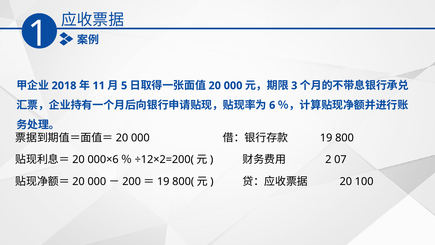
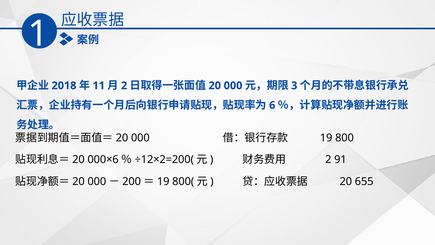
5 at (124, 86): 5 -> 2
07: 07 -> 91
100: 100 -> 655
